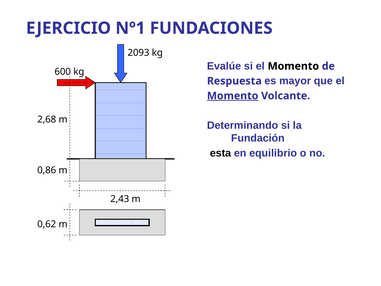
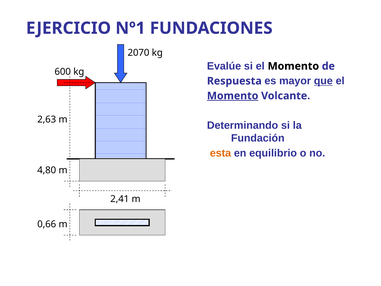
2093: 2093 -> 2070
que underline: none -> present
2,68: 2,68 -> 2,63
esta colour: black -> orange
0,86: 0,86 -> 4,80
2,43: 2,43 -> 2,41
0,62: 0,62 -> 0,66
